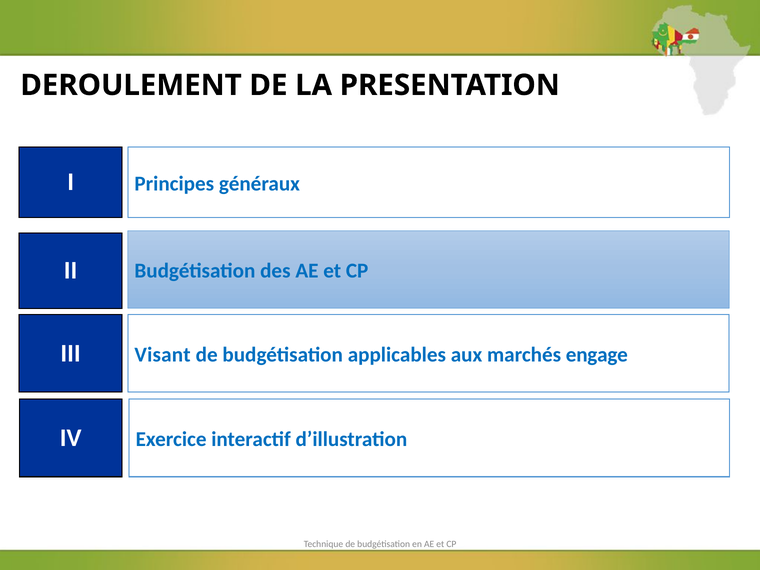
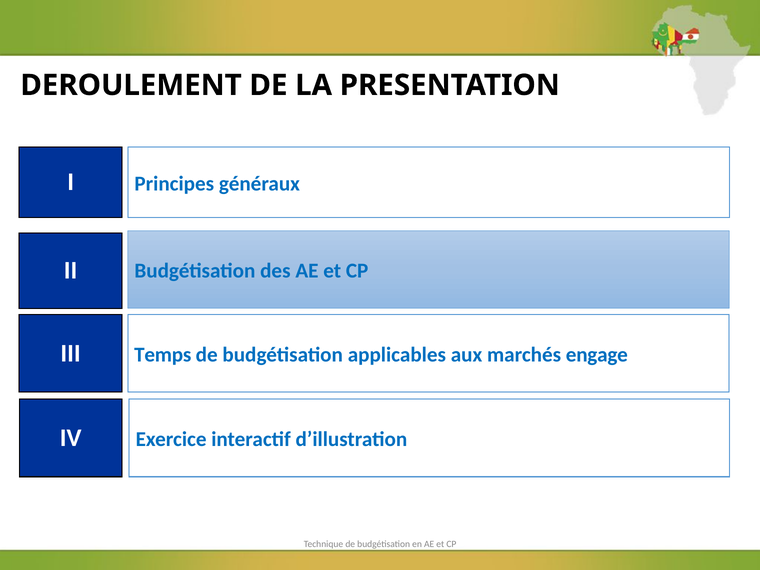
Visant: Visant -> Temps
